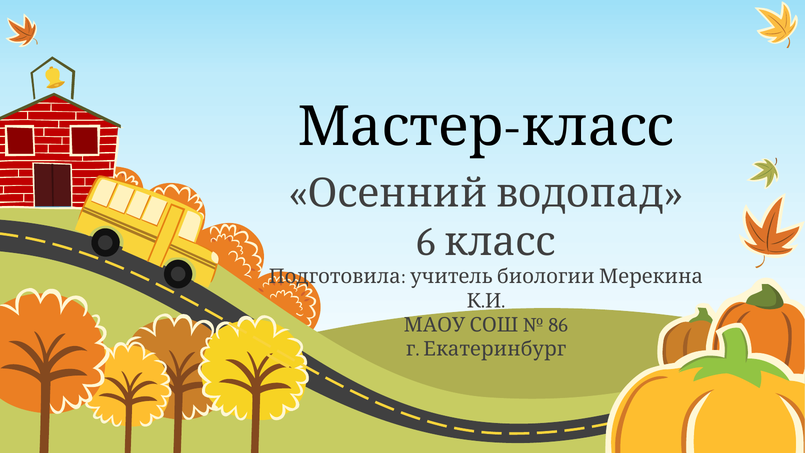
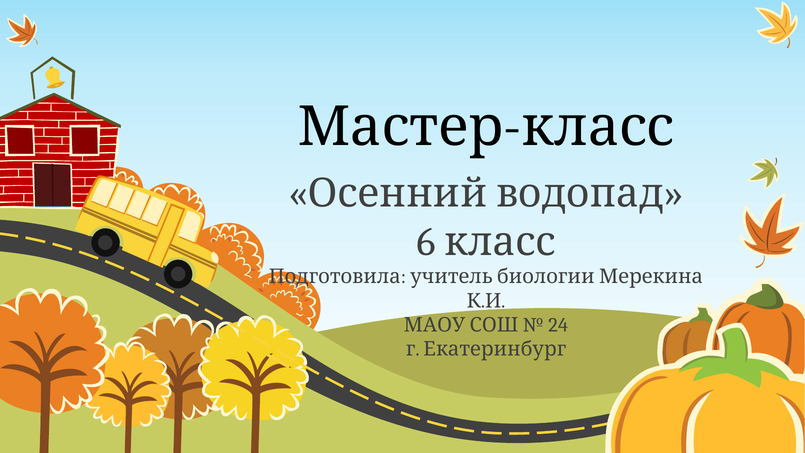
86: 86 -> 24
